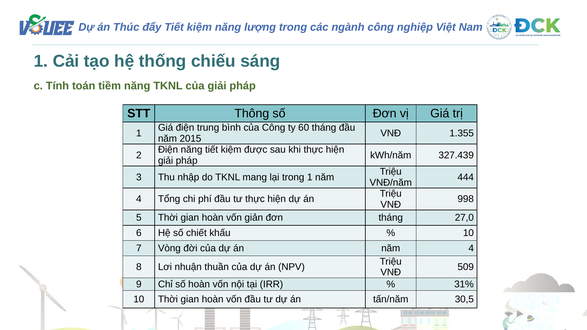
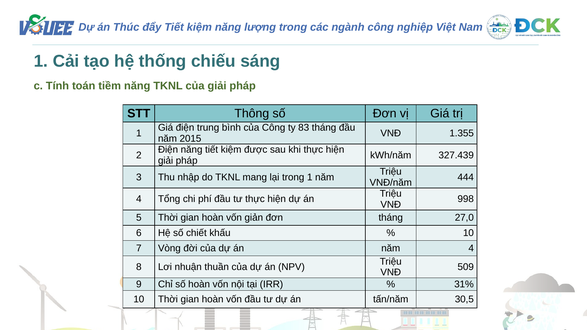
60: 60 -> 83
